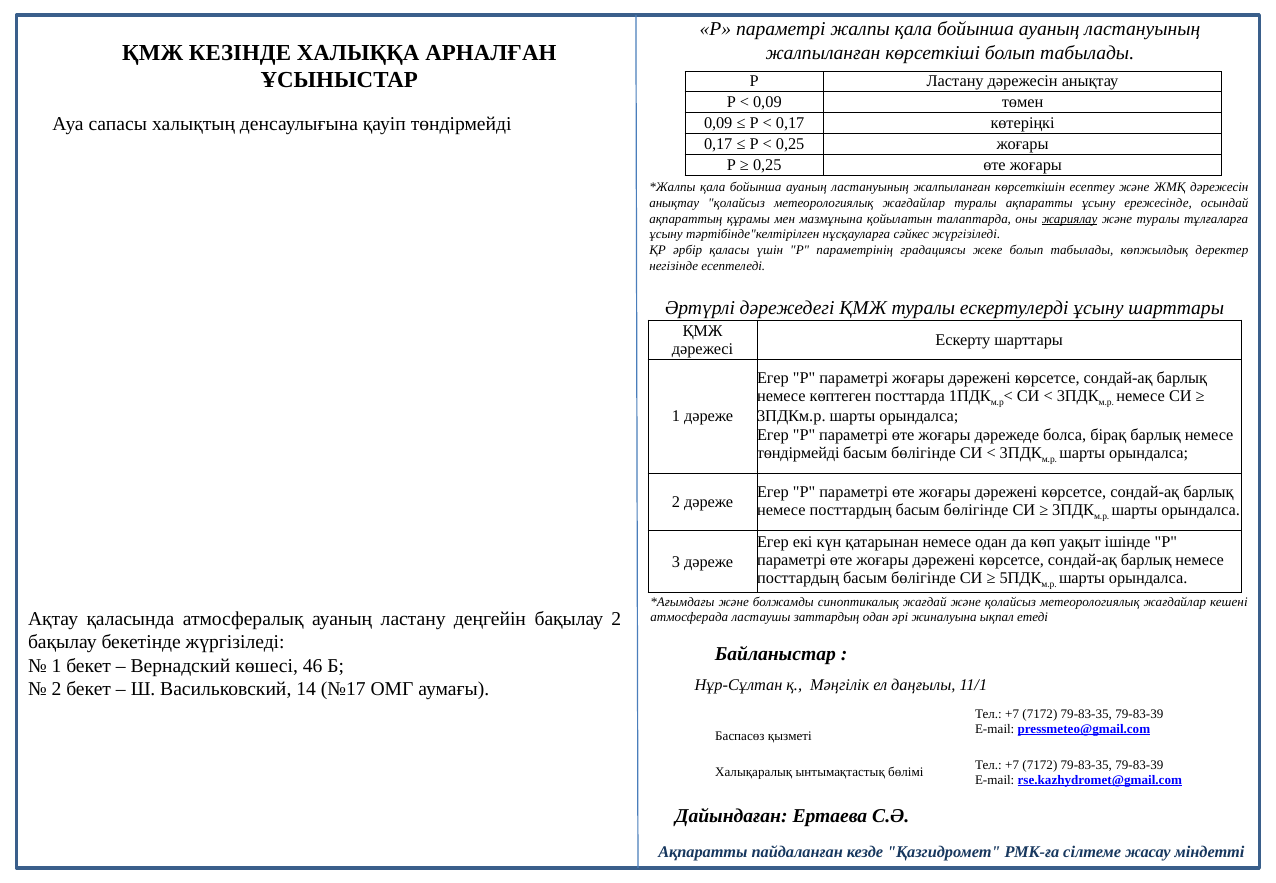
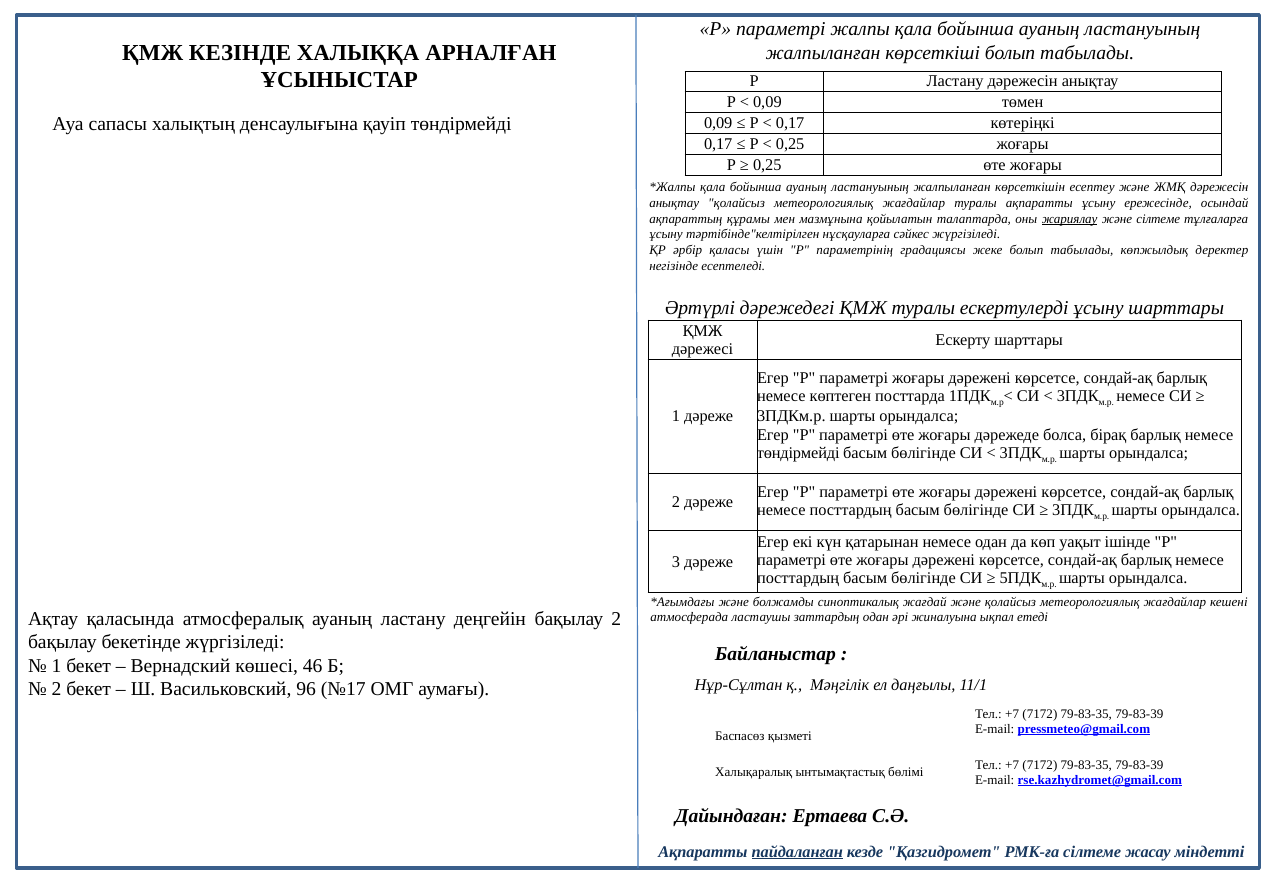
және туралы: туралы -> сілтеме
14: 14 -> 96
пайдаланған underline: none -> present
